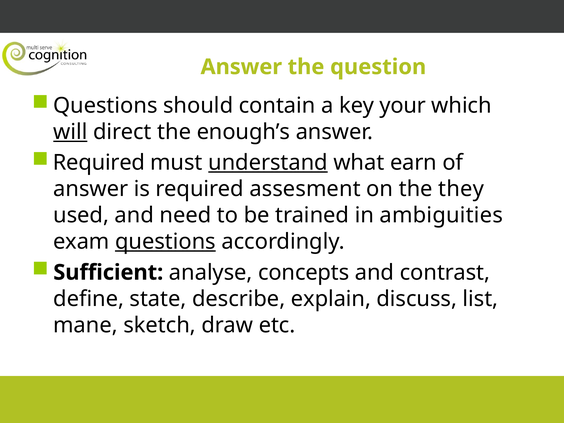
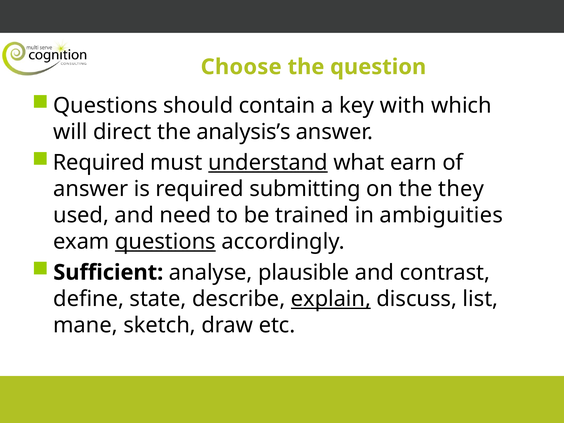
Answer at (241, 67): Answer -> Choose
your: your -> with
will underline: present -> none
enough’s: enough’s -> analysis’s
assesment: assesment -> submitting
concepts: concepts -> plausible
explain underline: none -> present
